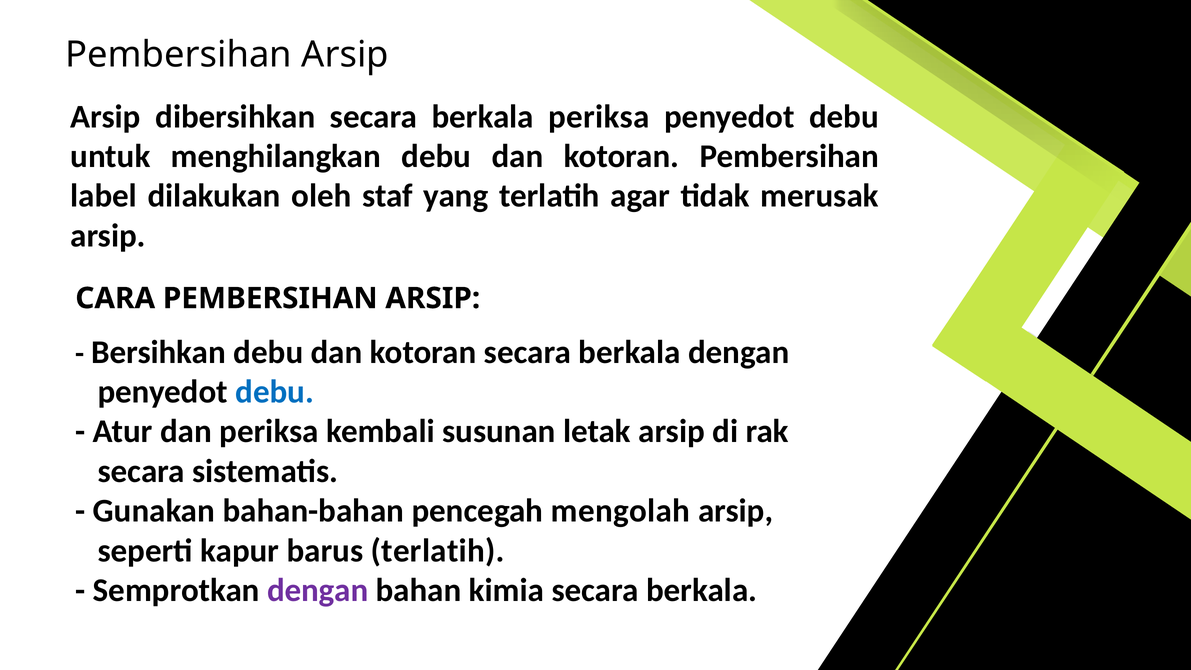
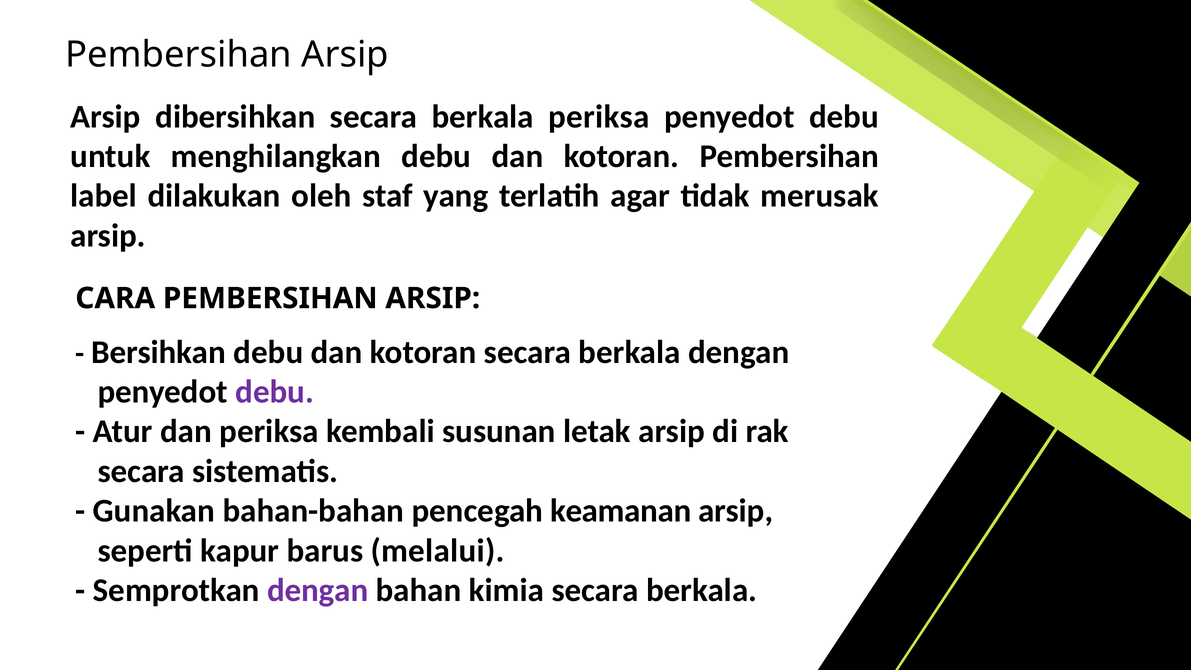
debu at (275, 392) colour: blue -> purple
mengolah: mengolah -> keamanan
barus terlatih: terlatih -> melalui
